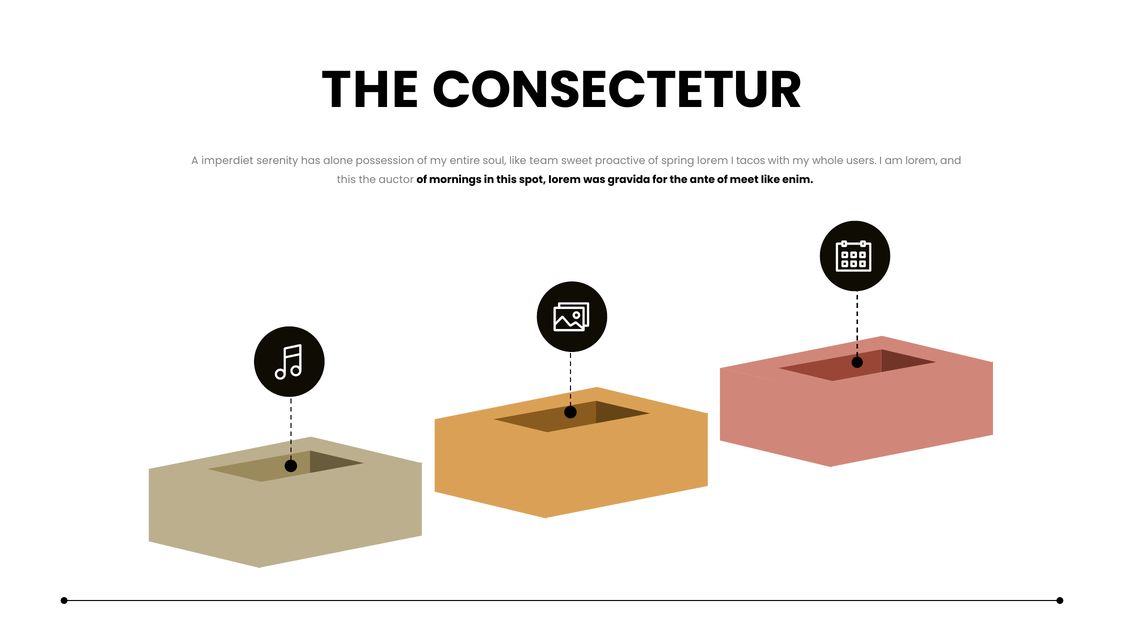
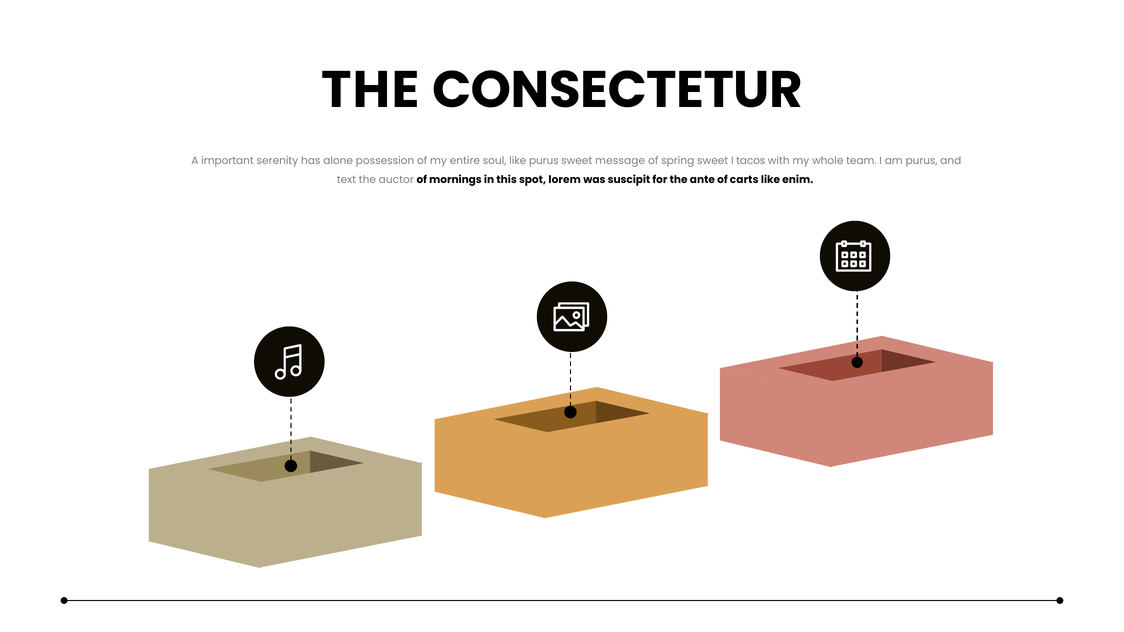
imperdiet: imperdiet -> important
like team: team -> purus
proactive: proactive -> message
spring lorem: lorem -> sweet
users: users -> team
am lorem: lorem -> purus
this at (346, 180): this -> text
gravida: gravida -> suscipit
meet: meet -> carts
